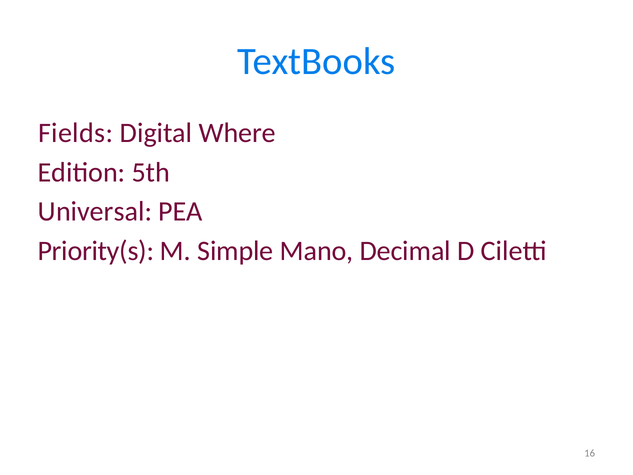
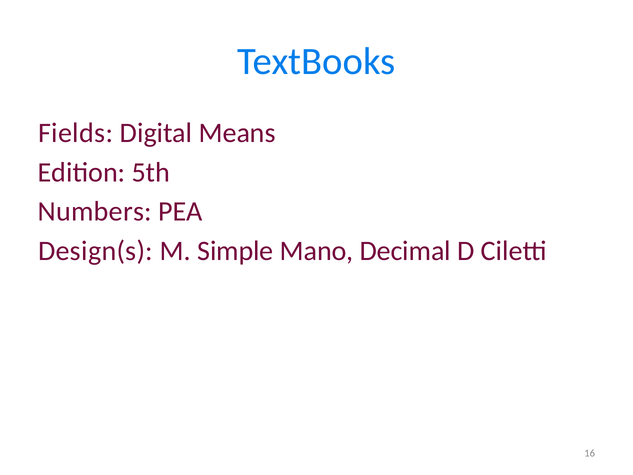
Where: Where -> Means
Universal: Universal -> Numbers
Priority(s: Priority(s -> Design(s
